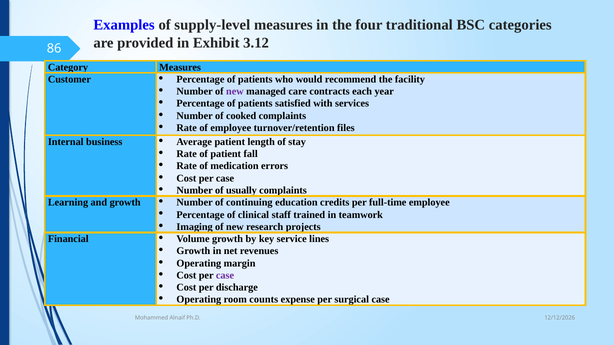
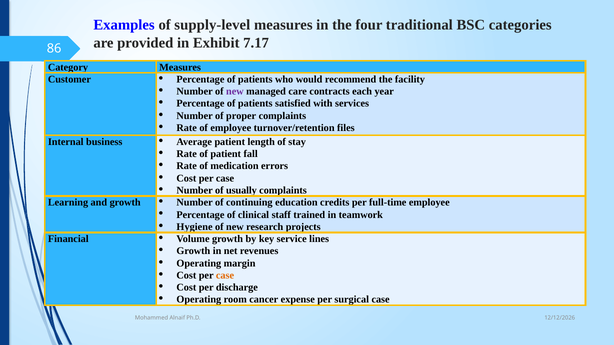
3.12: 3.12 -> 7.17
cooked: cooked -> proper
Imaging: Imaging -> Hygiene
case at (225, 276) colour: purple -> orange
counts: counts -> cancer
